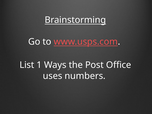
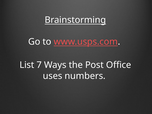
1: 1 -> 7
